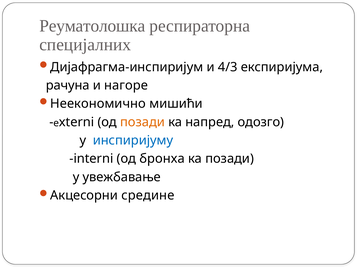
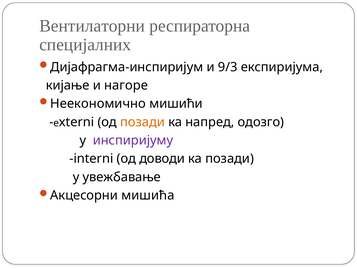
Реуматолошка: Реуматолошка -> Вентилаторни
4/3: 4/3 -> 9/3
рачуна: рачуна -> кијање
инспиријуму colour: blue -> purple
бронха: бронха -> доводи
средине: средине -> мишића
